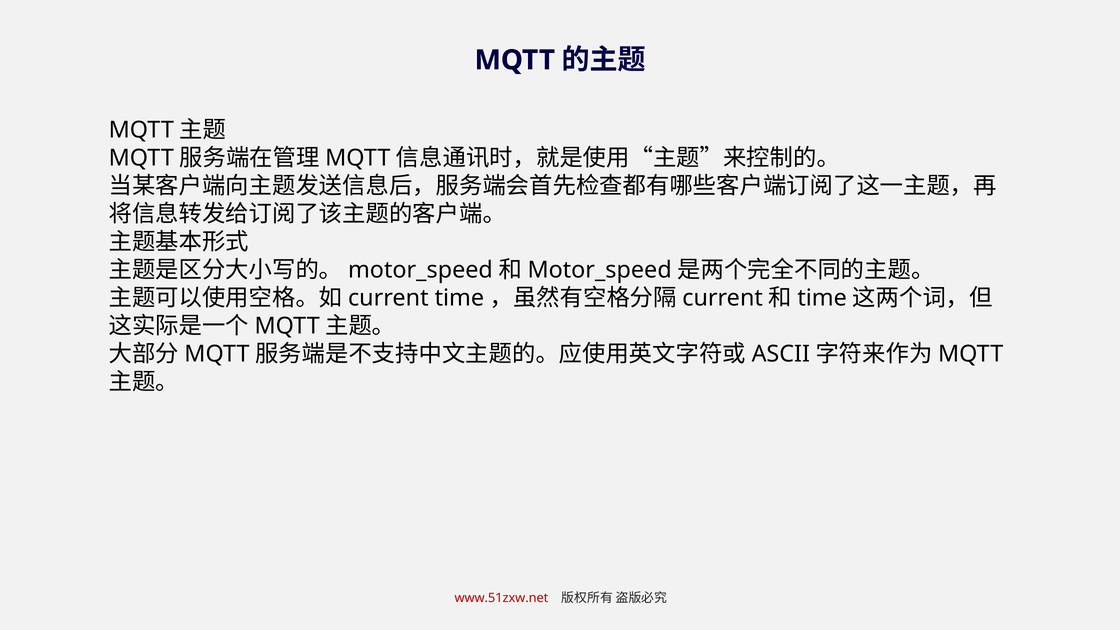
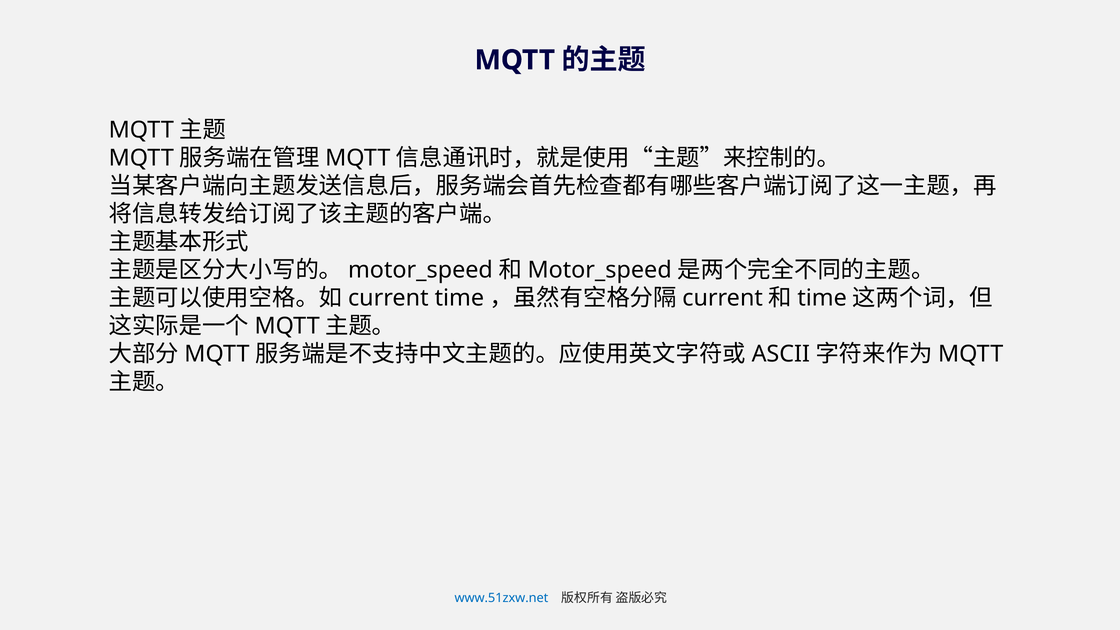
www.51zxw.net colour: red -> blue
